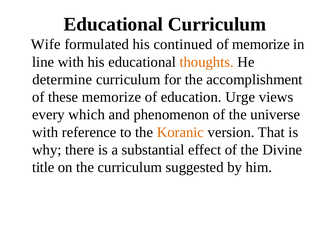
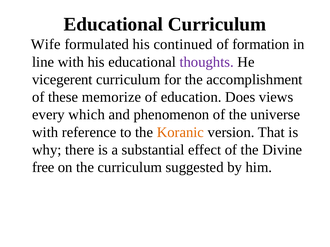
of memorize: memorize -> formation
thoughts colour: orange -> purple
determine: determine -> vicegerent
Urge: Urge -> Does
title: title -> free
